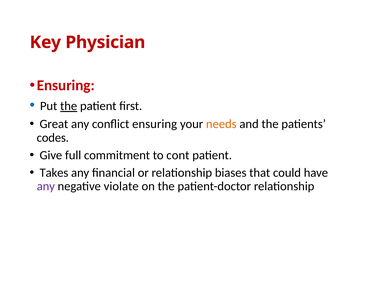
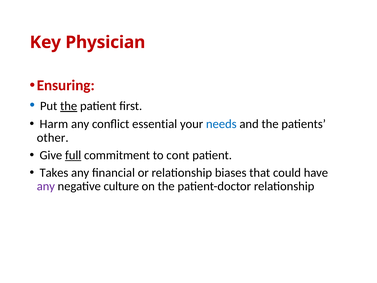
Great: Great -> Harm
conflict ensuring: ensuring -> essential
needs colour: orange -> blue
codes: codes -> other
full underline: none -> present
violate: violate -> culture
